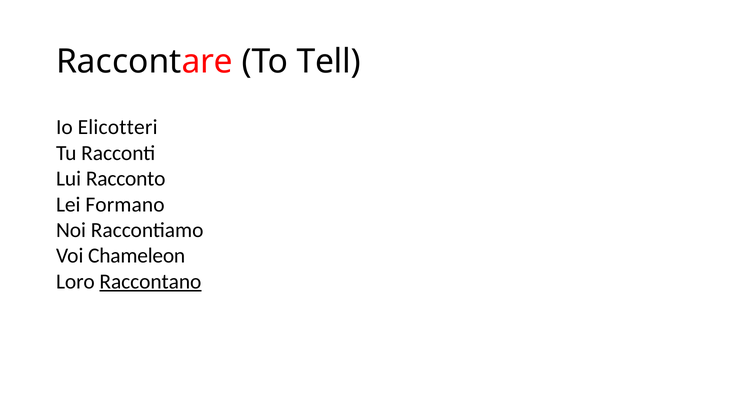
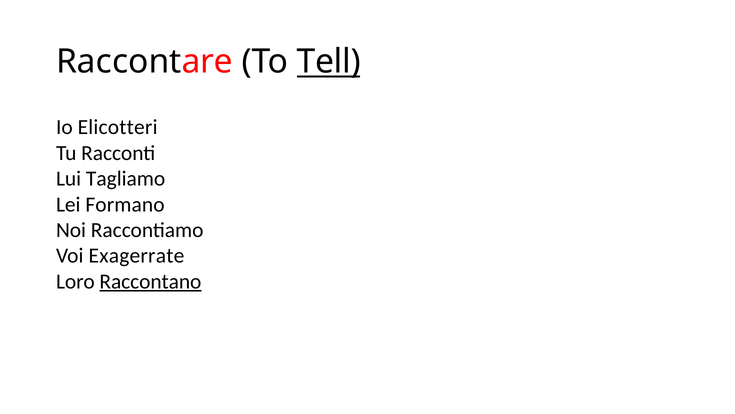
Tell underline: none -> present
Racconto: Racconto -> Tagliamo
Chameleon: Chameleon -> Exagerrate
